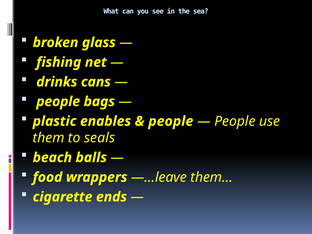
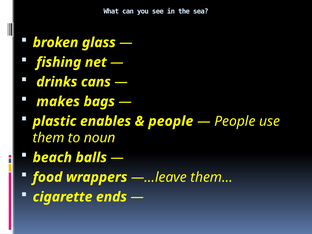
people at (58, 102): people -> makes
seals: seals -> noun
